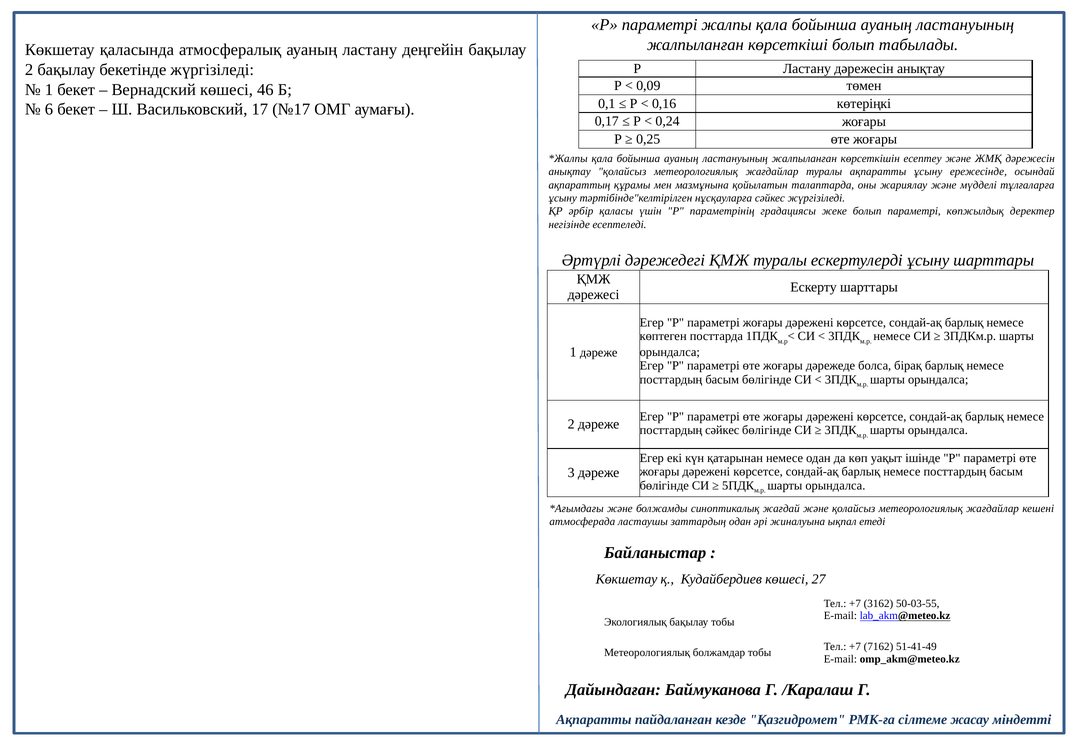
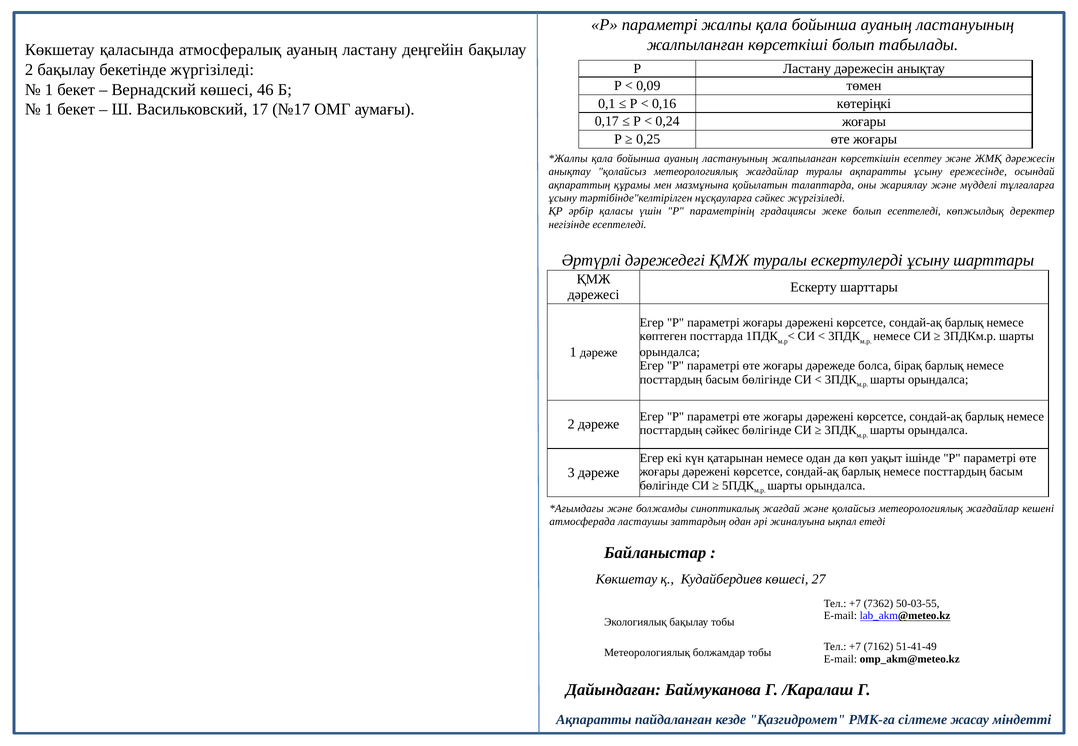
6 at (49, 110): 6 -> 1
болып параметрі: параметрі -> есептеледі
3162: 3162 -> 7362
